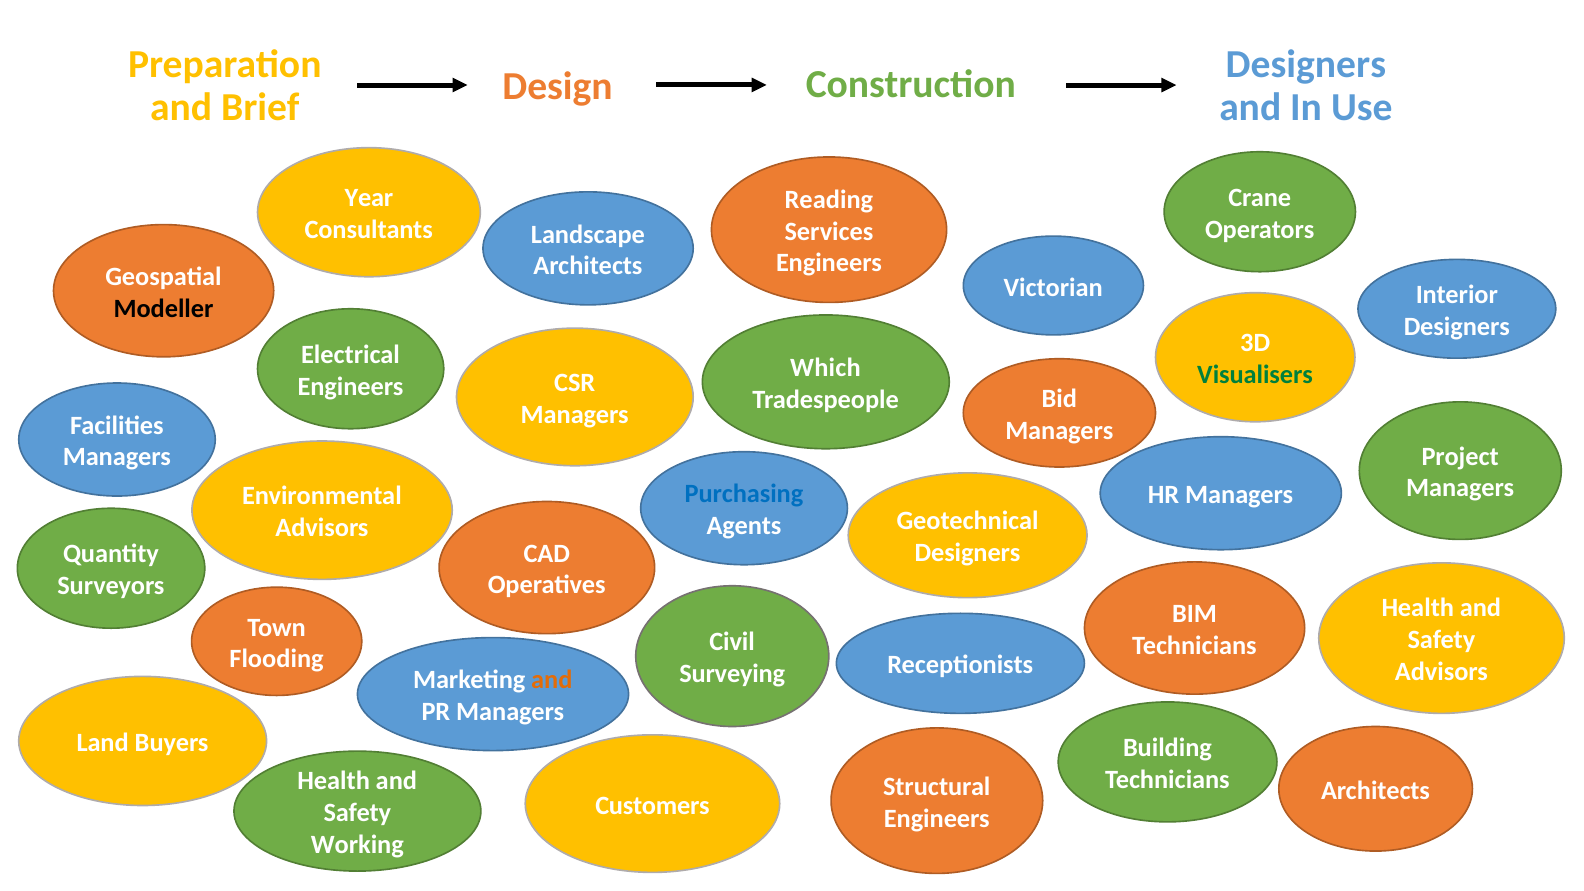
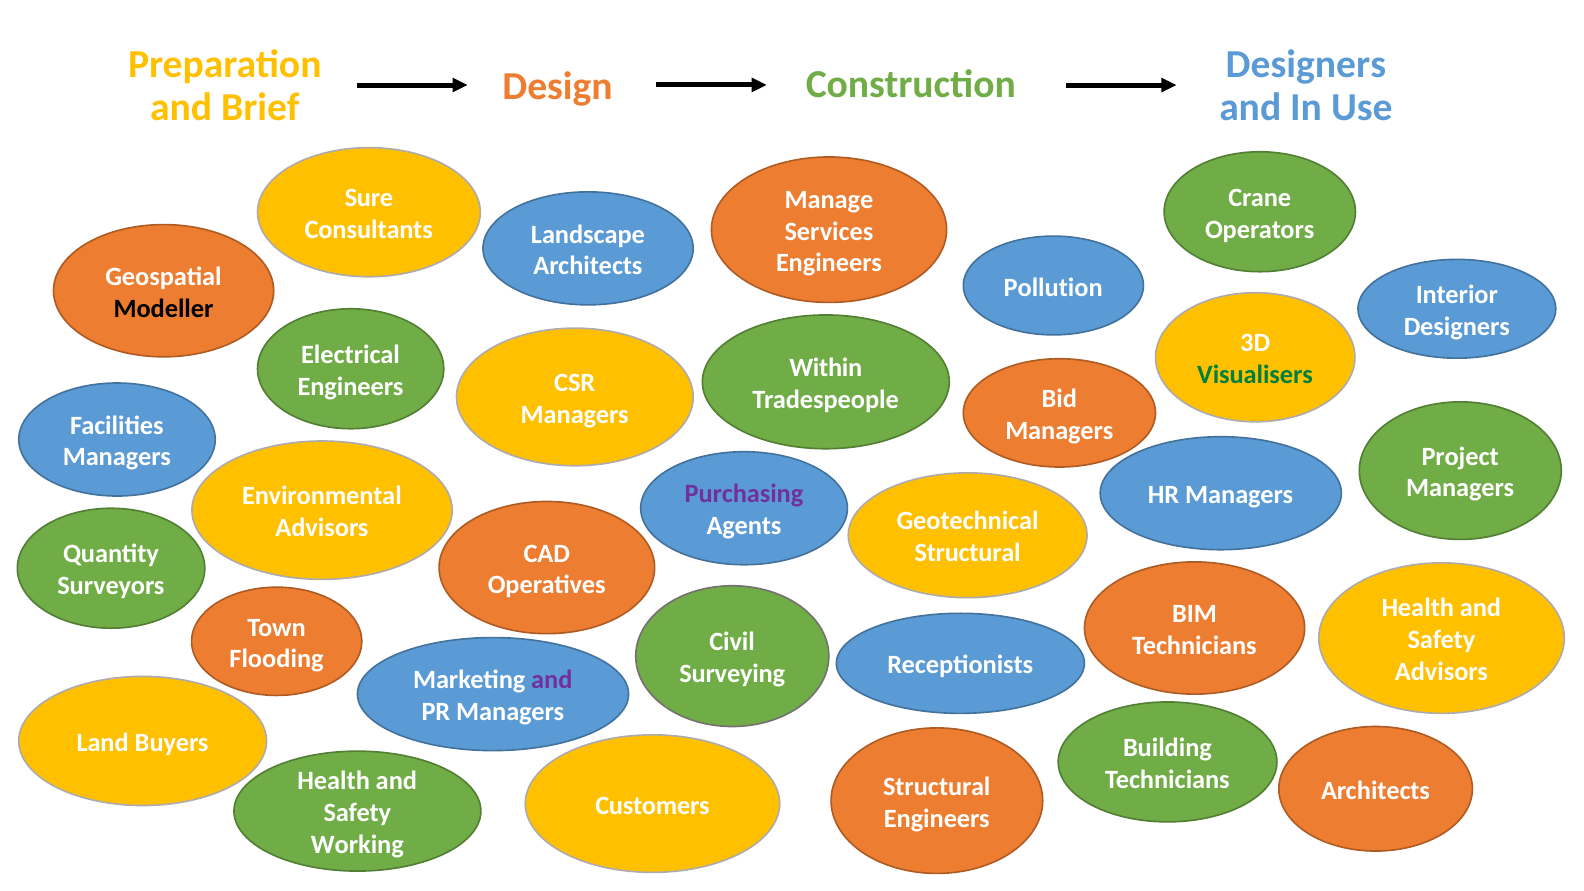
Year: Year -> Sure
Reading: Reading -> Manage
Victorian: Victorian -> Pollution
Which: Which -> Within
Purchasing colour: blue -> purple
Designers at (968, 553): Designers -> Structural
and at (552, 680) colour: orange -> purple
